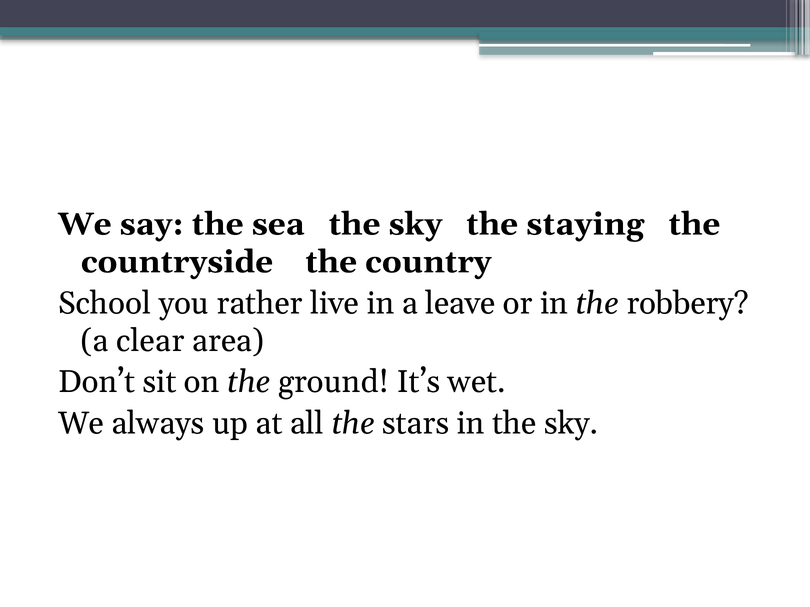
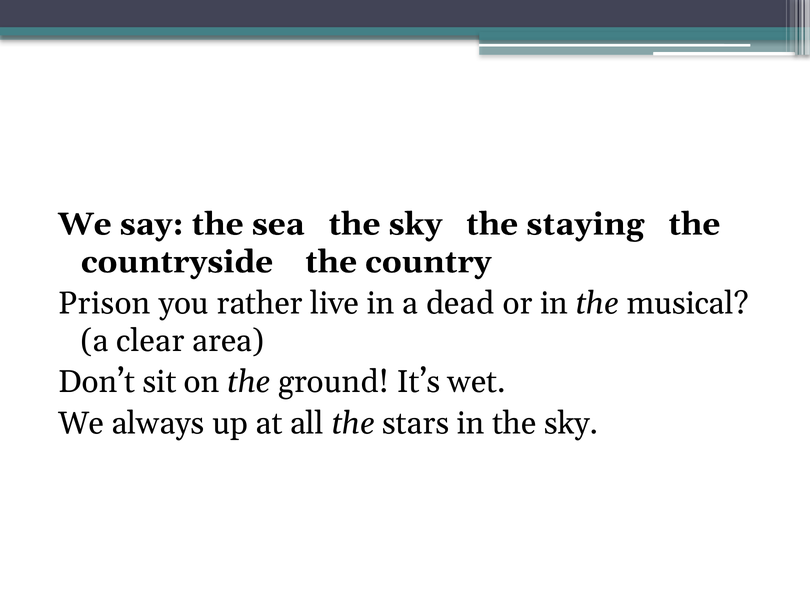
School: School -> Prison
leave: leave -> dead
robbery: robbery -> musical
